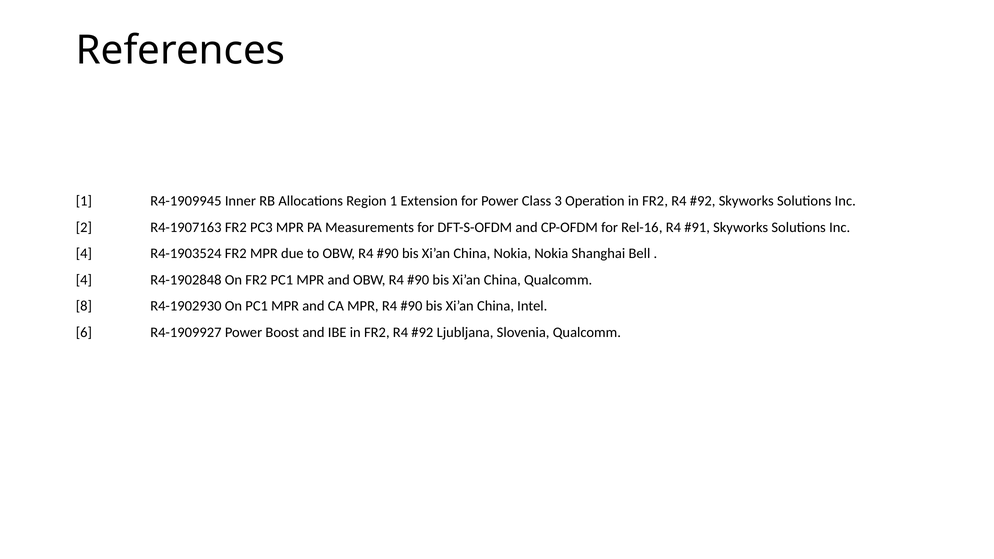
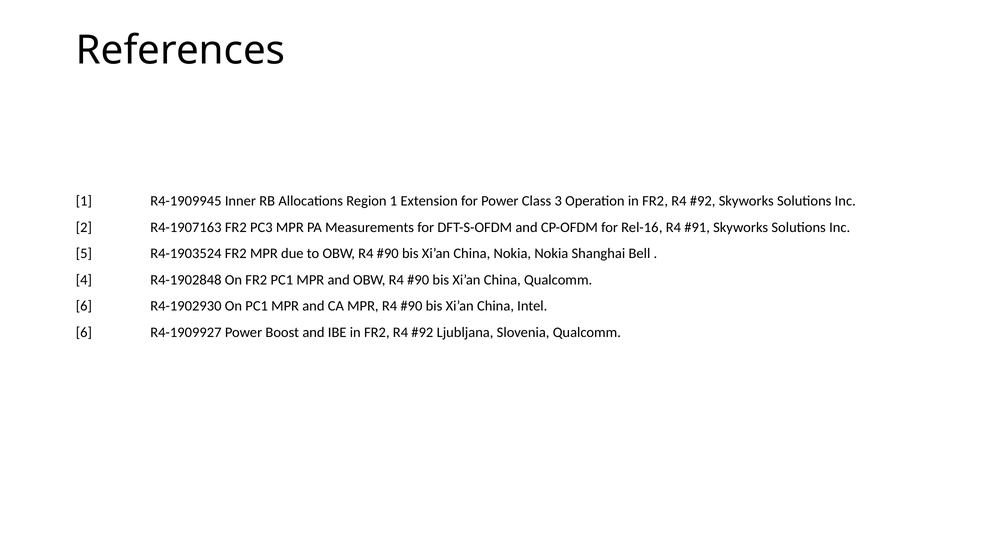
4 at (84, 254): 4 -> 5
8 at (84, 306): 8 -> 6
